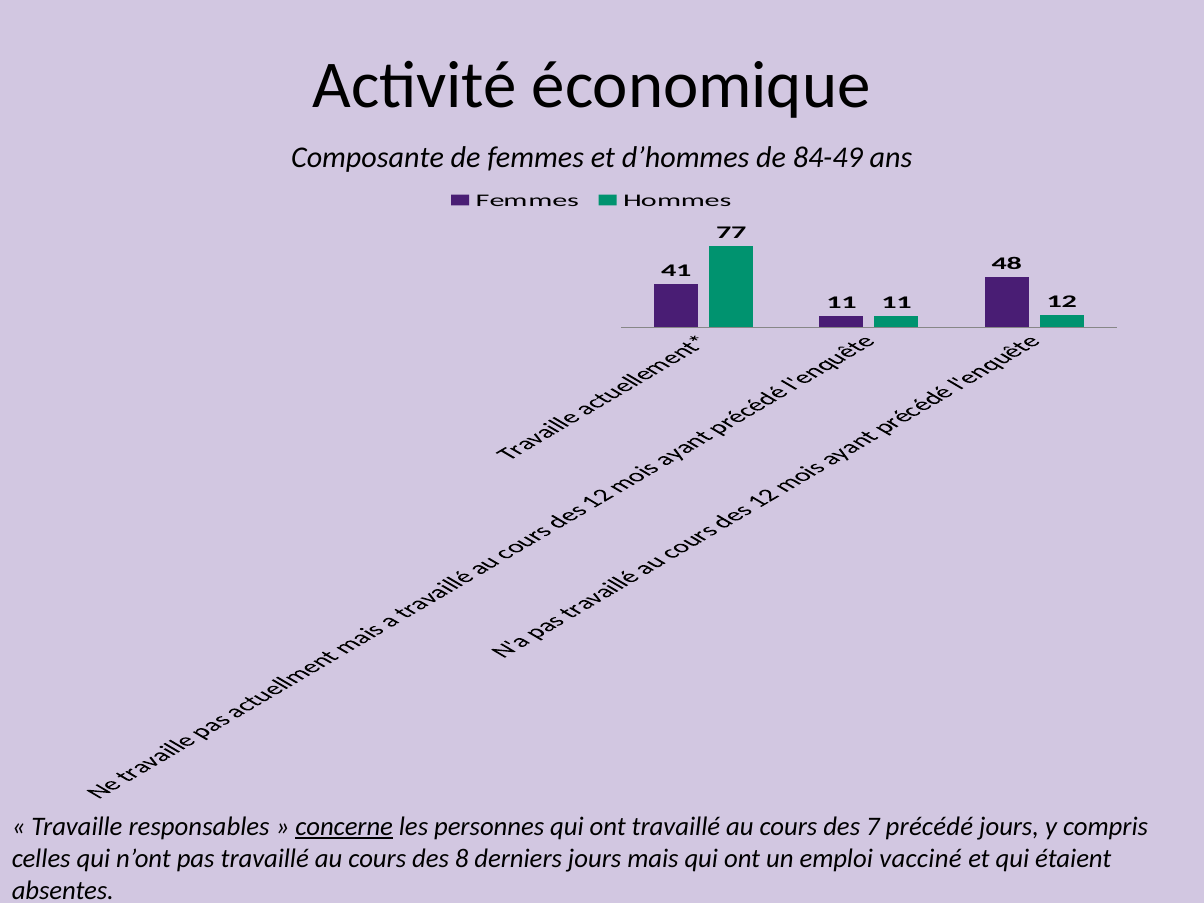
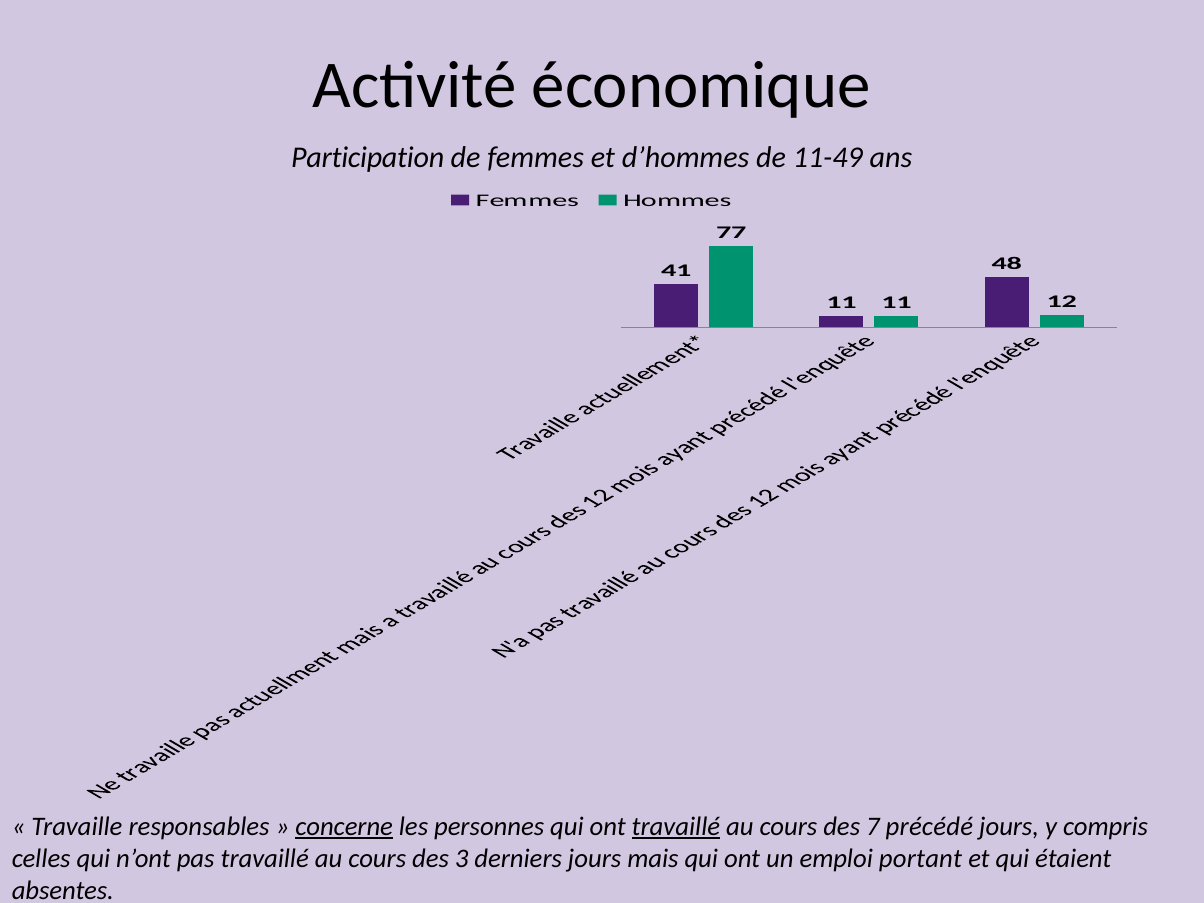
Composante: Composante -> Participation
84-49: 84-49 -> 11-49
travaillé at (676, 826) underline: none -> present
8: 8 -> 3
vacciné: vacciné -> portant
